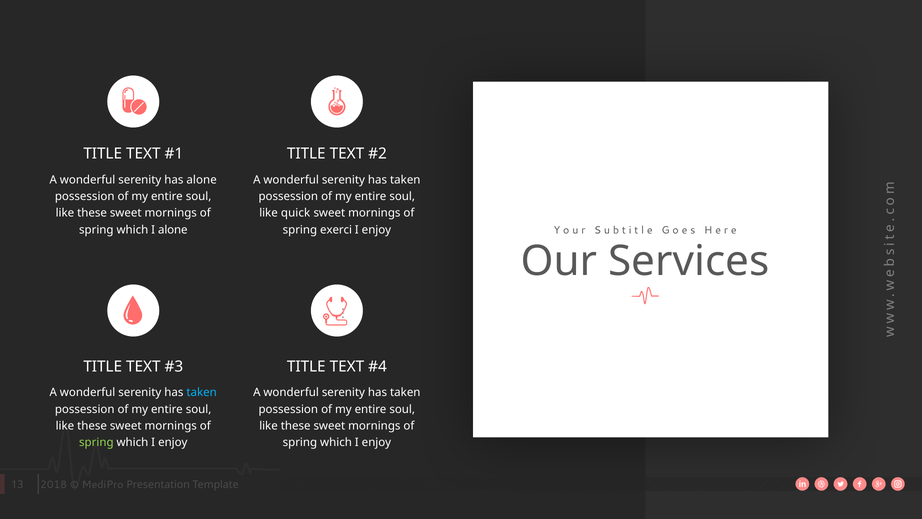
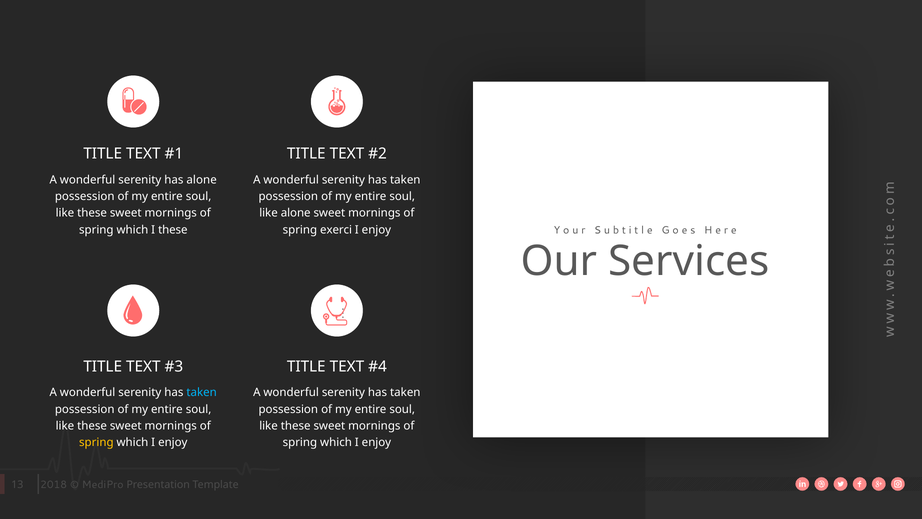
like quick: quick -> alone
I alone: alone -> these
spring at (96, 442) colour: light green -> yellow
